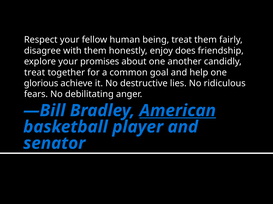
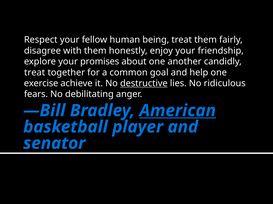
enjoy does: does -> your
glorious: glorious -> exercise
destructive underline: none -> present
